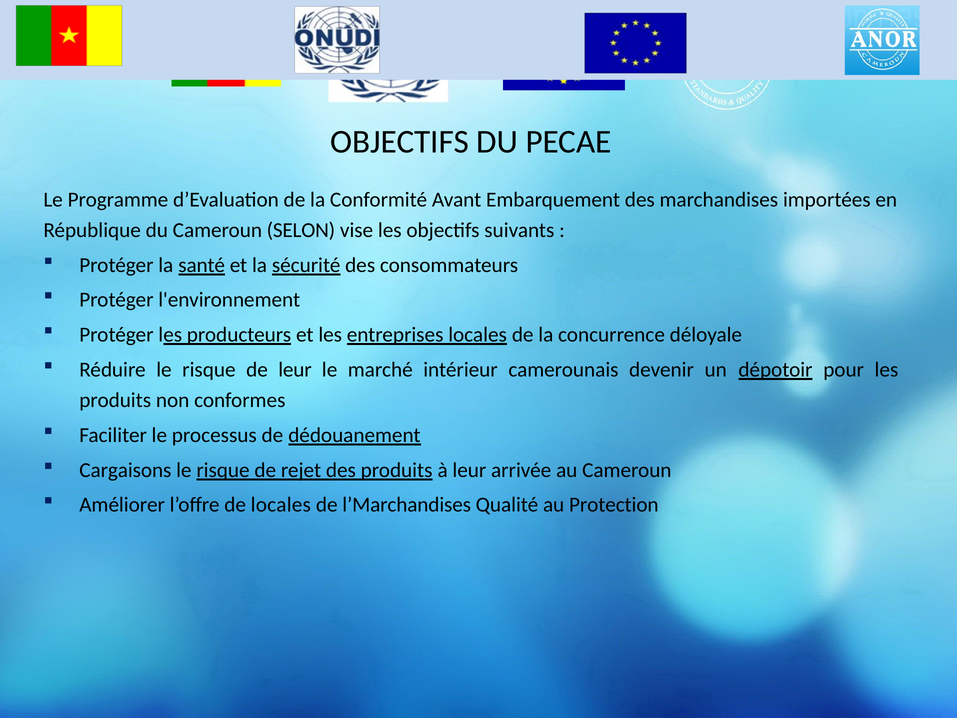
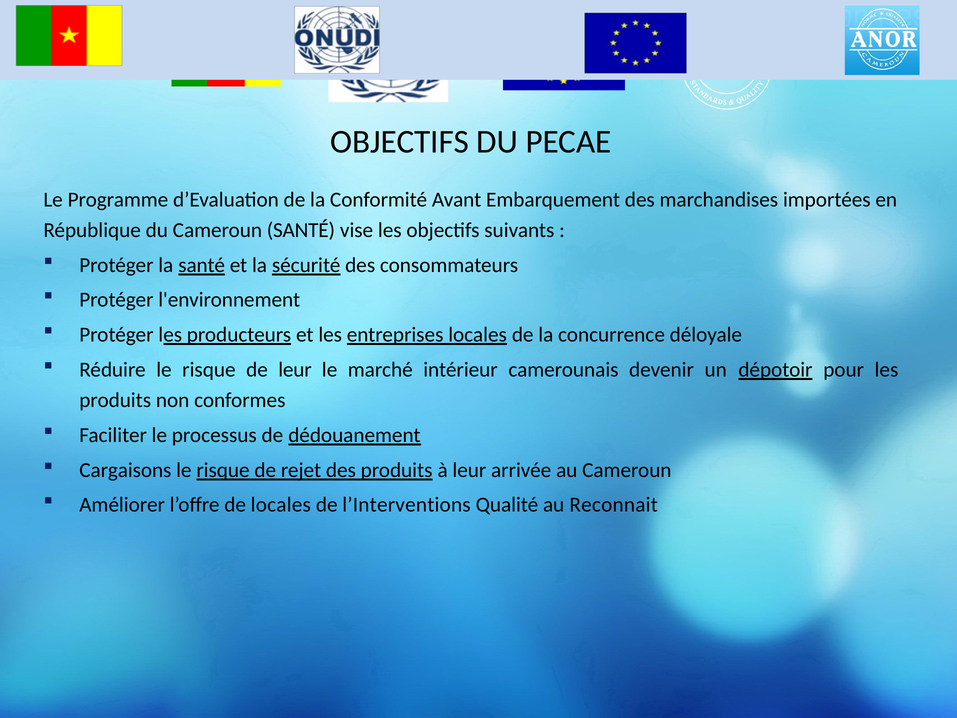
Cameroun SELON: SELON -> SANTÉ
l’Marchandises: l’Marchandises -> l’Interventions
Protection: Protection -> Reconnait
